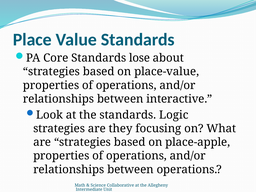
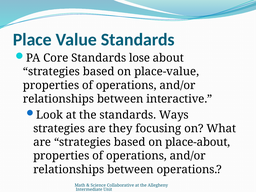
Logic: Logic -> Ways
place-apple: place-apple -> place-about
